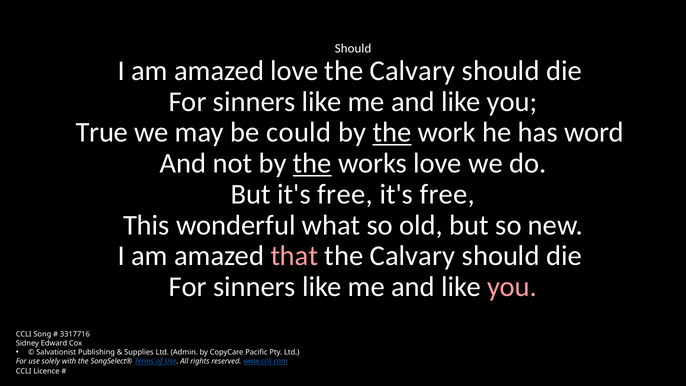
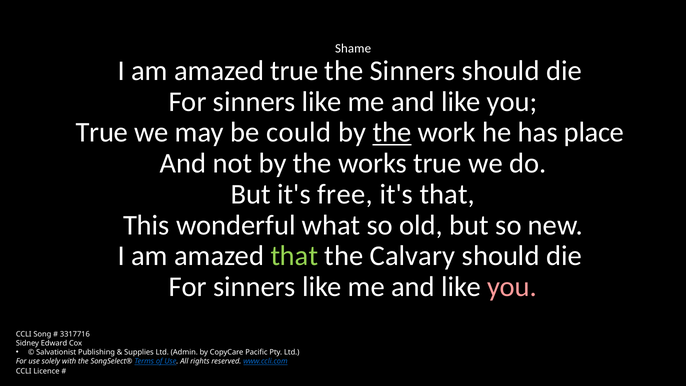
Should at (353, 48): Should -> Shame
amazed love: love -> true
Calvary at (412, 71): Calvary -> Sinners
word: word -> place
the at (312, 163) underline: present -> none
works love: love -> true
free at (447, 194): free -> that
that at (294, 256) colour: pink -> light green
